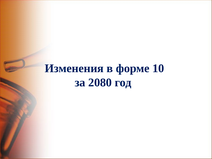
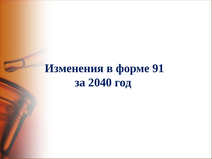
10: 10 -> 91
2080: 2080 -> 2040
